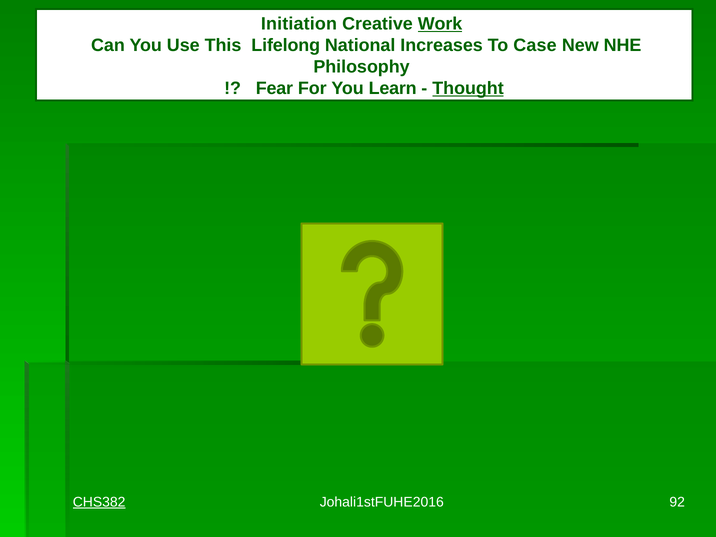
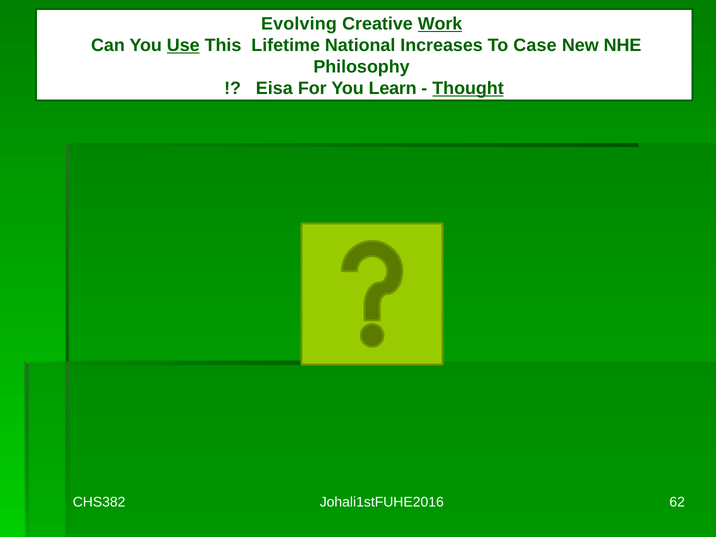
Initiation: Initiation -> Evolving
Use underline: none -> present
Lifelong: Lifelong -> Lifetime
Fear: Fear -> Eisa
CHS382 underline: present -> none
92: 92 -> 62
